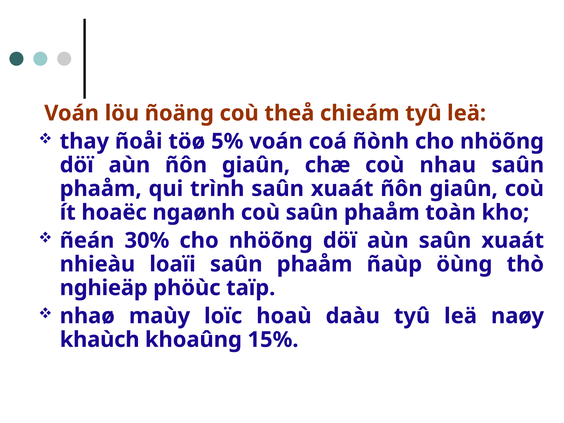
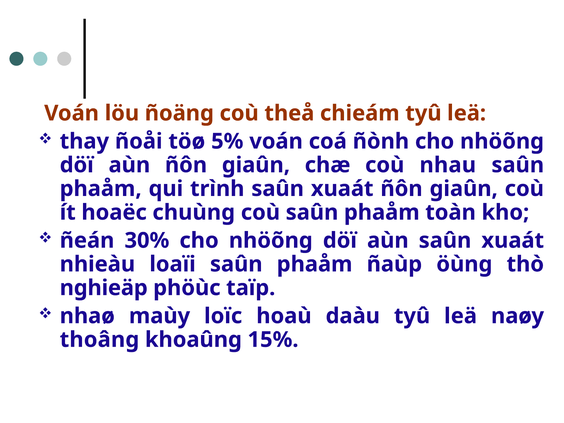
ngaønh: ngaønh -> chuùng
khaùch: khaùch -> thoâng
